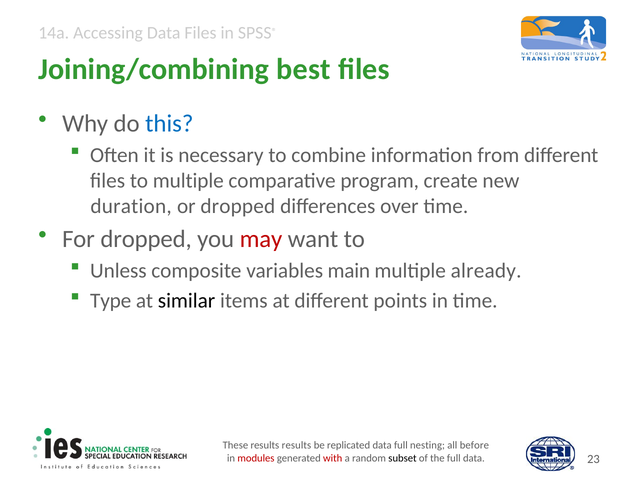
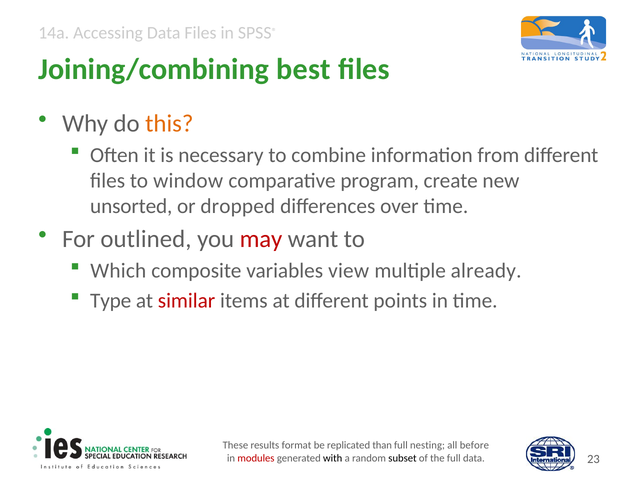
this colour: blue -> orange
to multiple: multiple -> window
duration: duration -> unsorted
For dropped: dropped -> outlined
Unless: Unless -> Which
main: main -> view
similar colour: black -> red
results results: results -> format
replicated data: data -> than
with colour: red -> black
